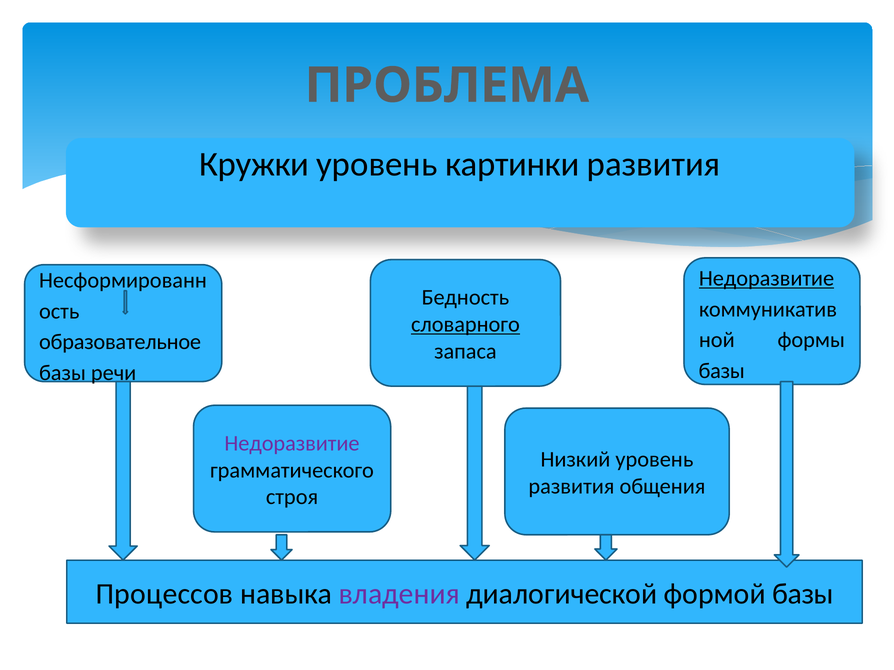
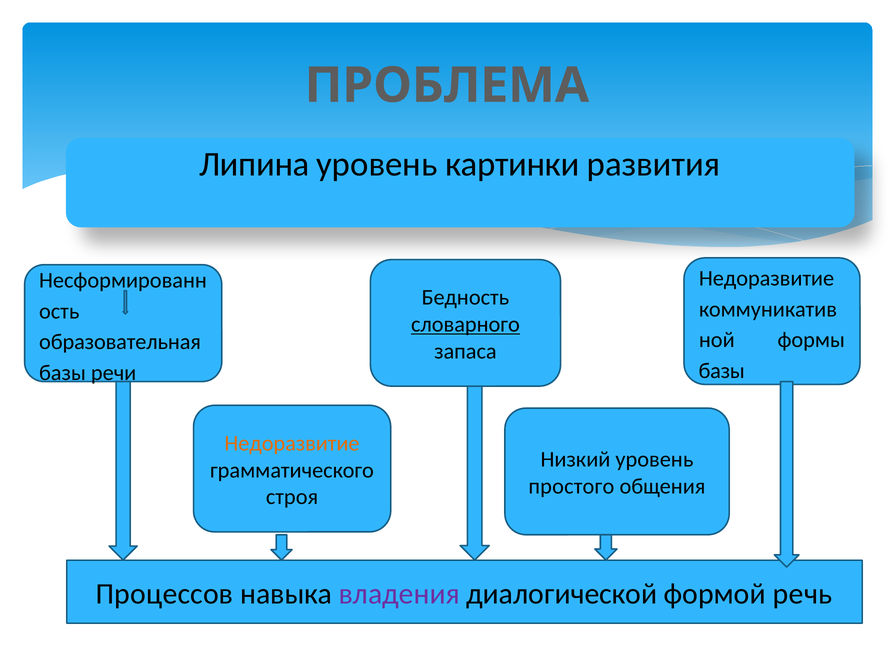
Кружки: Кружки -> Липина
Недоразвитие at (767, 279) underline: present -> none
образовательное: образовательное -> образовательная
Недоразвитие at (292, 444) colour: purple -> orange
развития at (571, 487): развития -> простого
формой базы: базы -> речь
